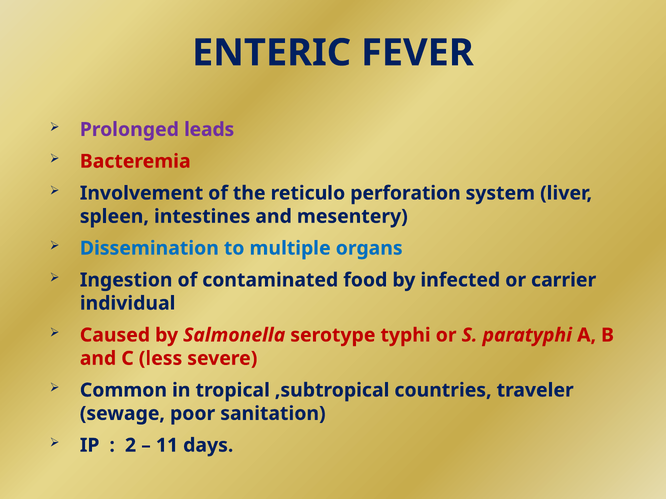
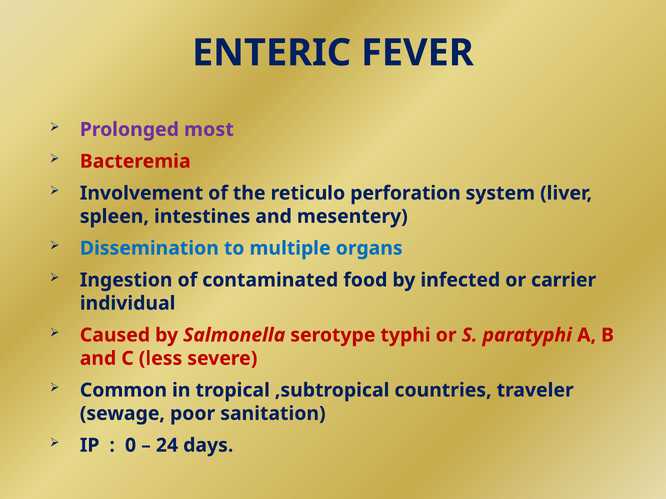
leads: leads -> most
2: 2 -> 0
11: 11 -> 24
